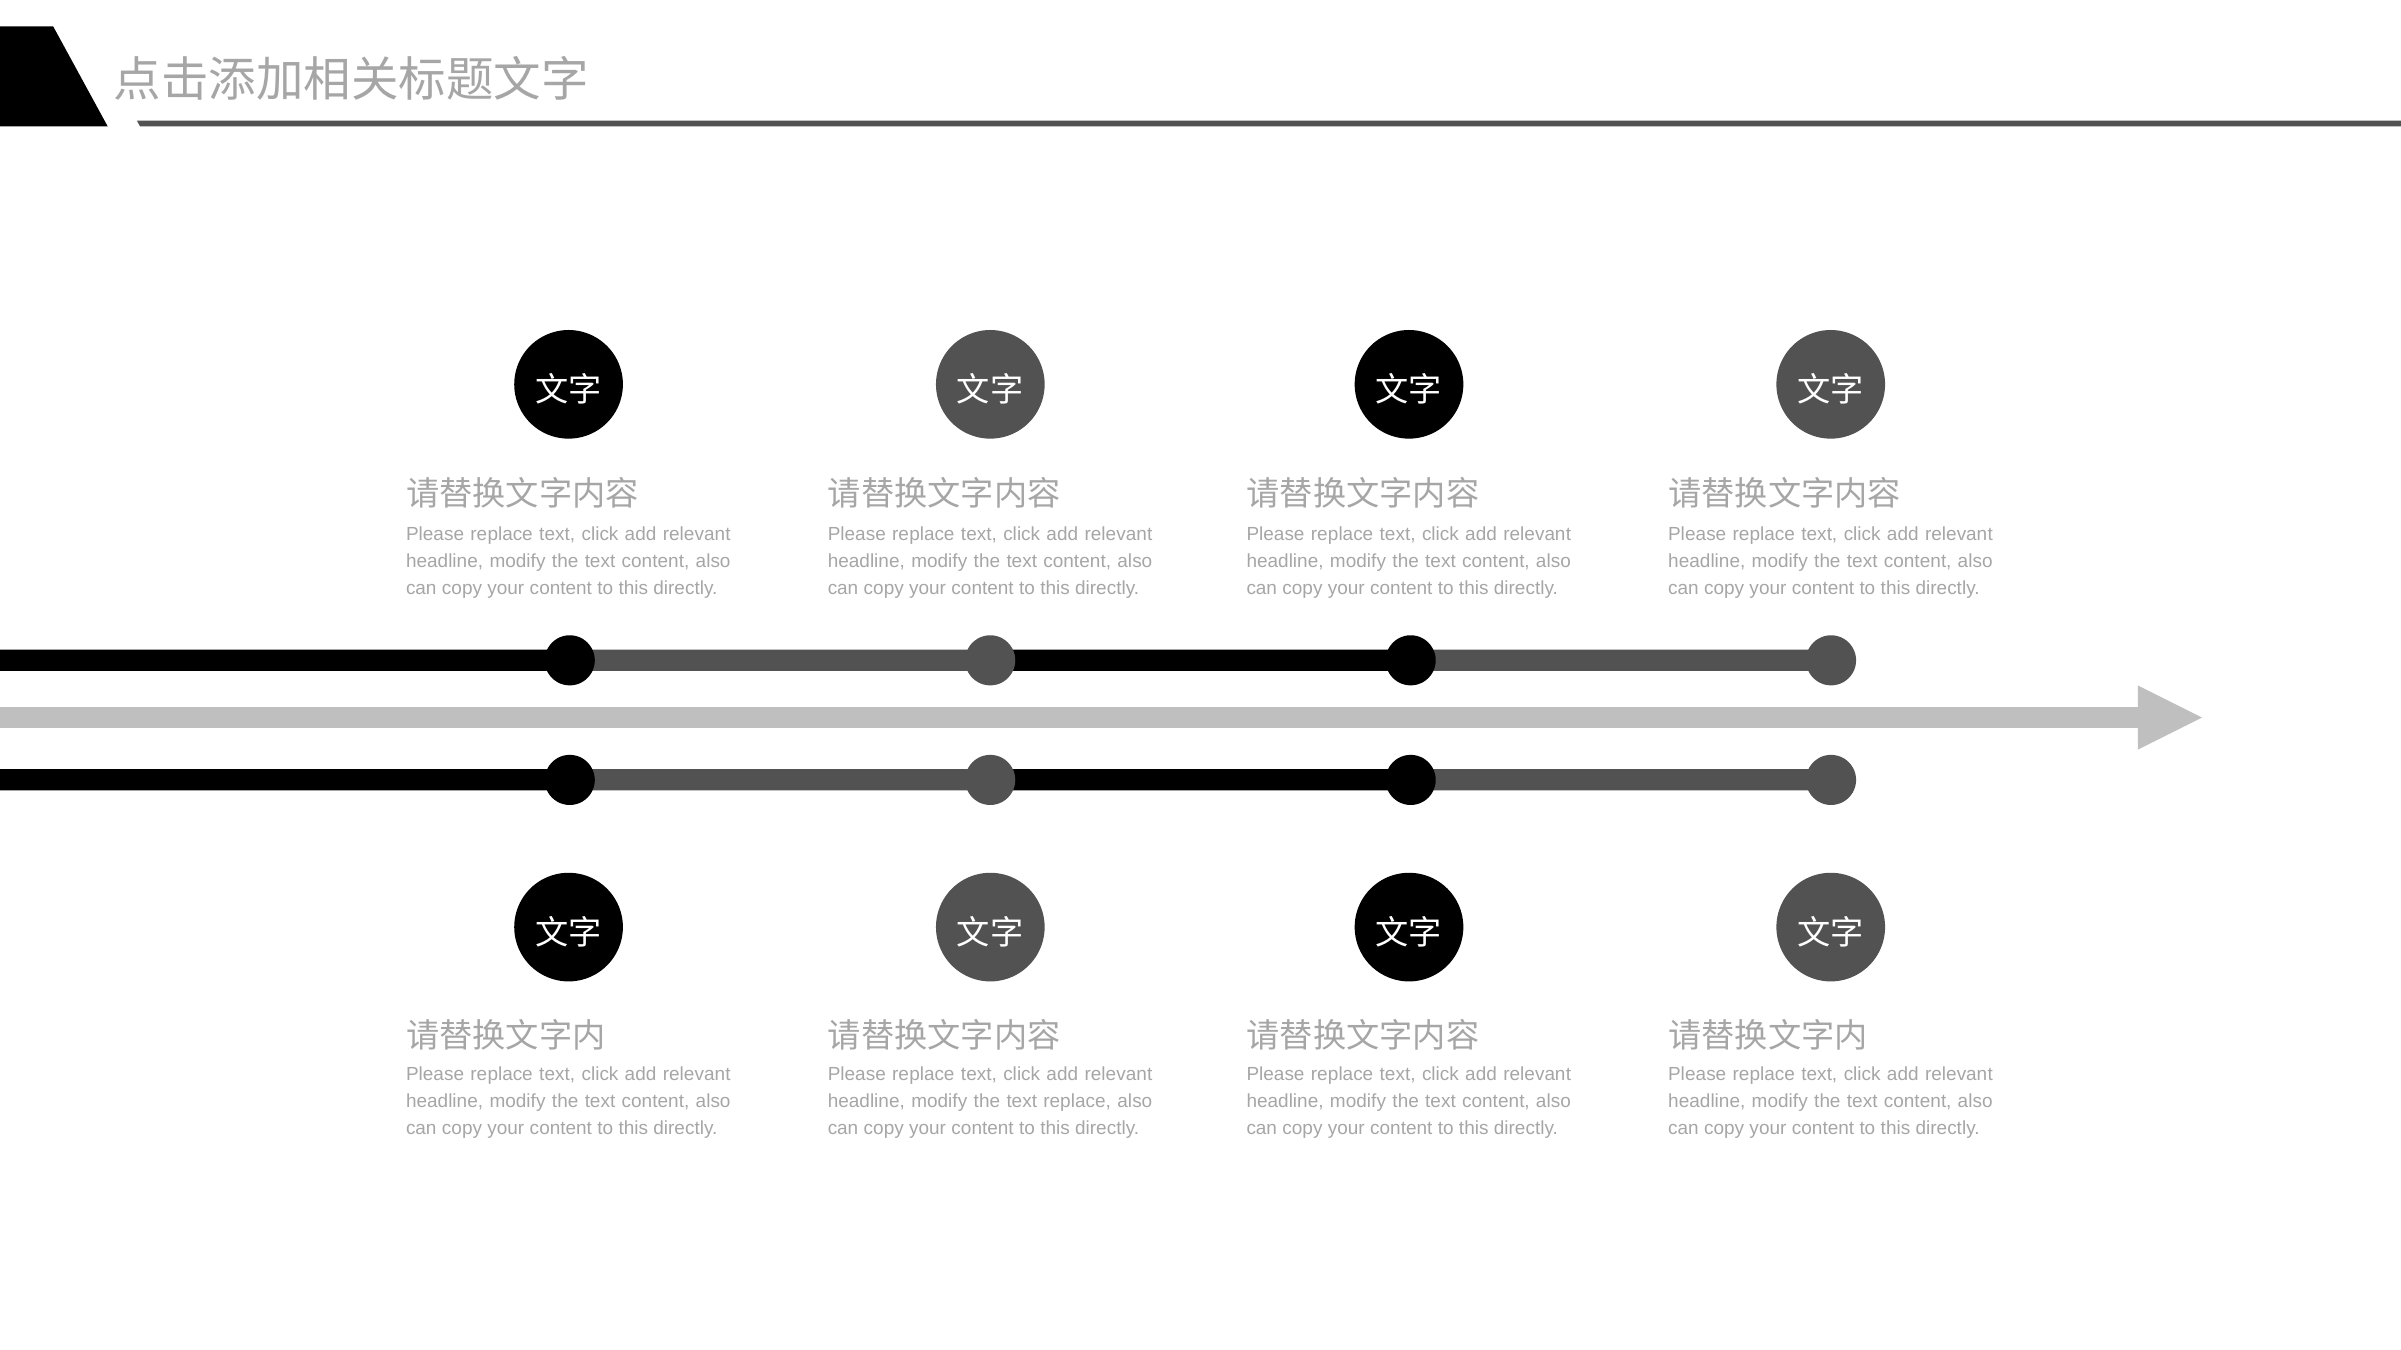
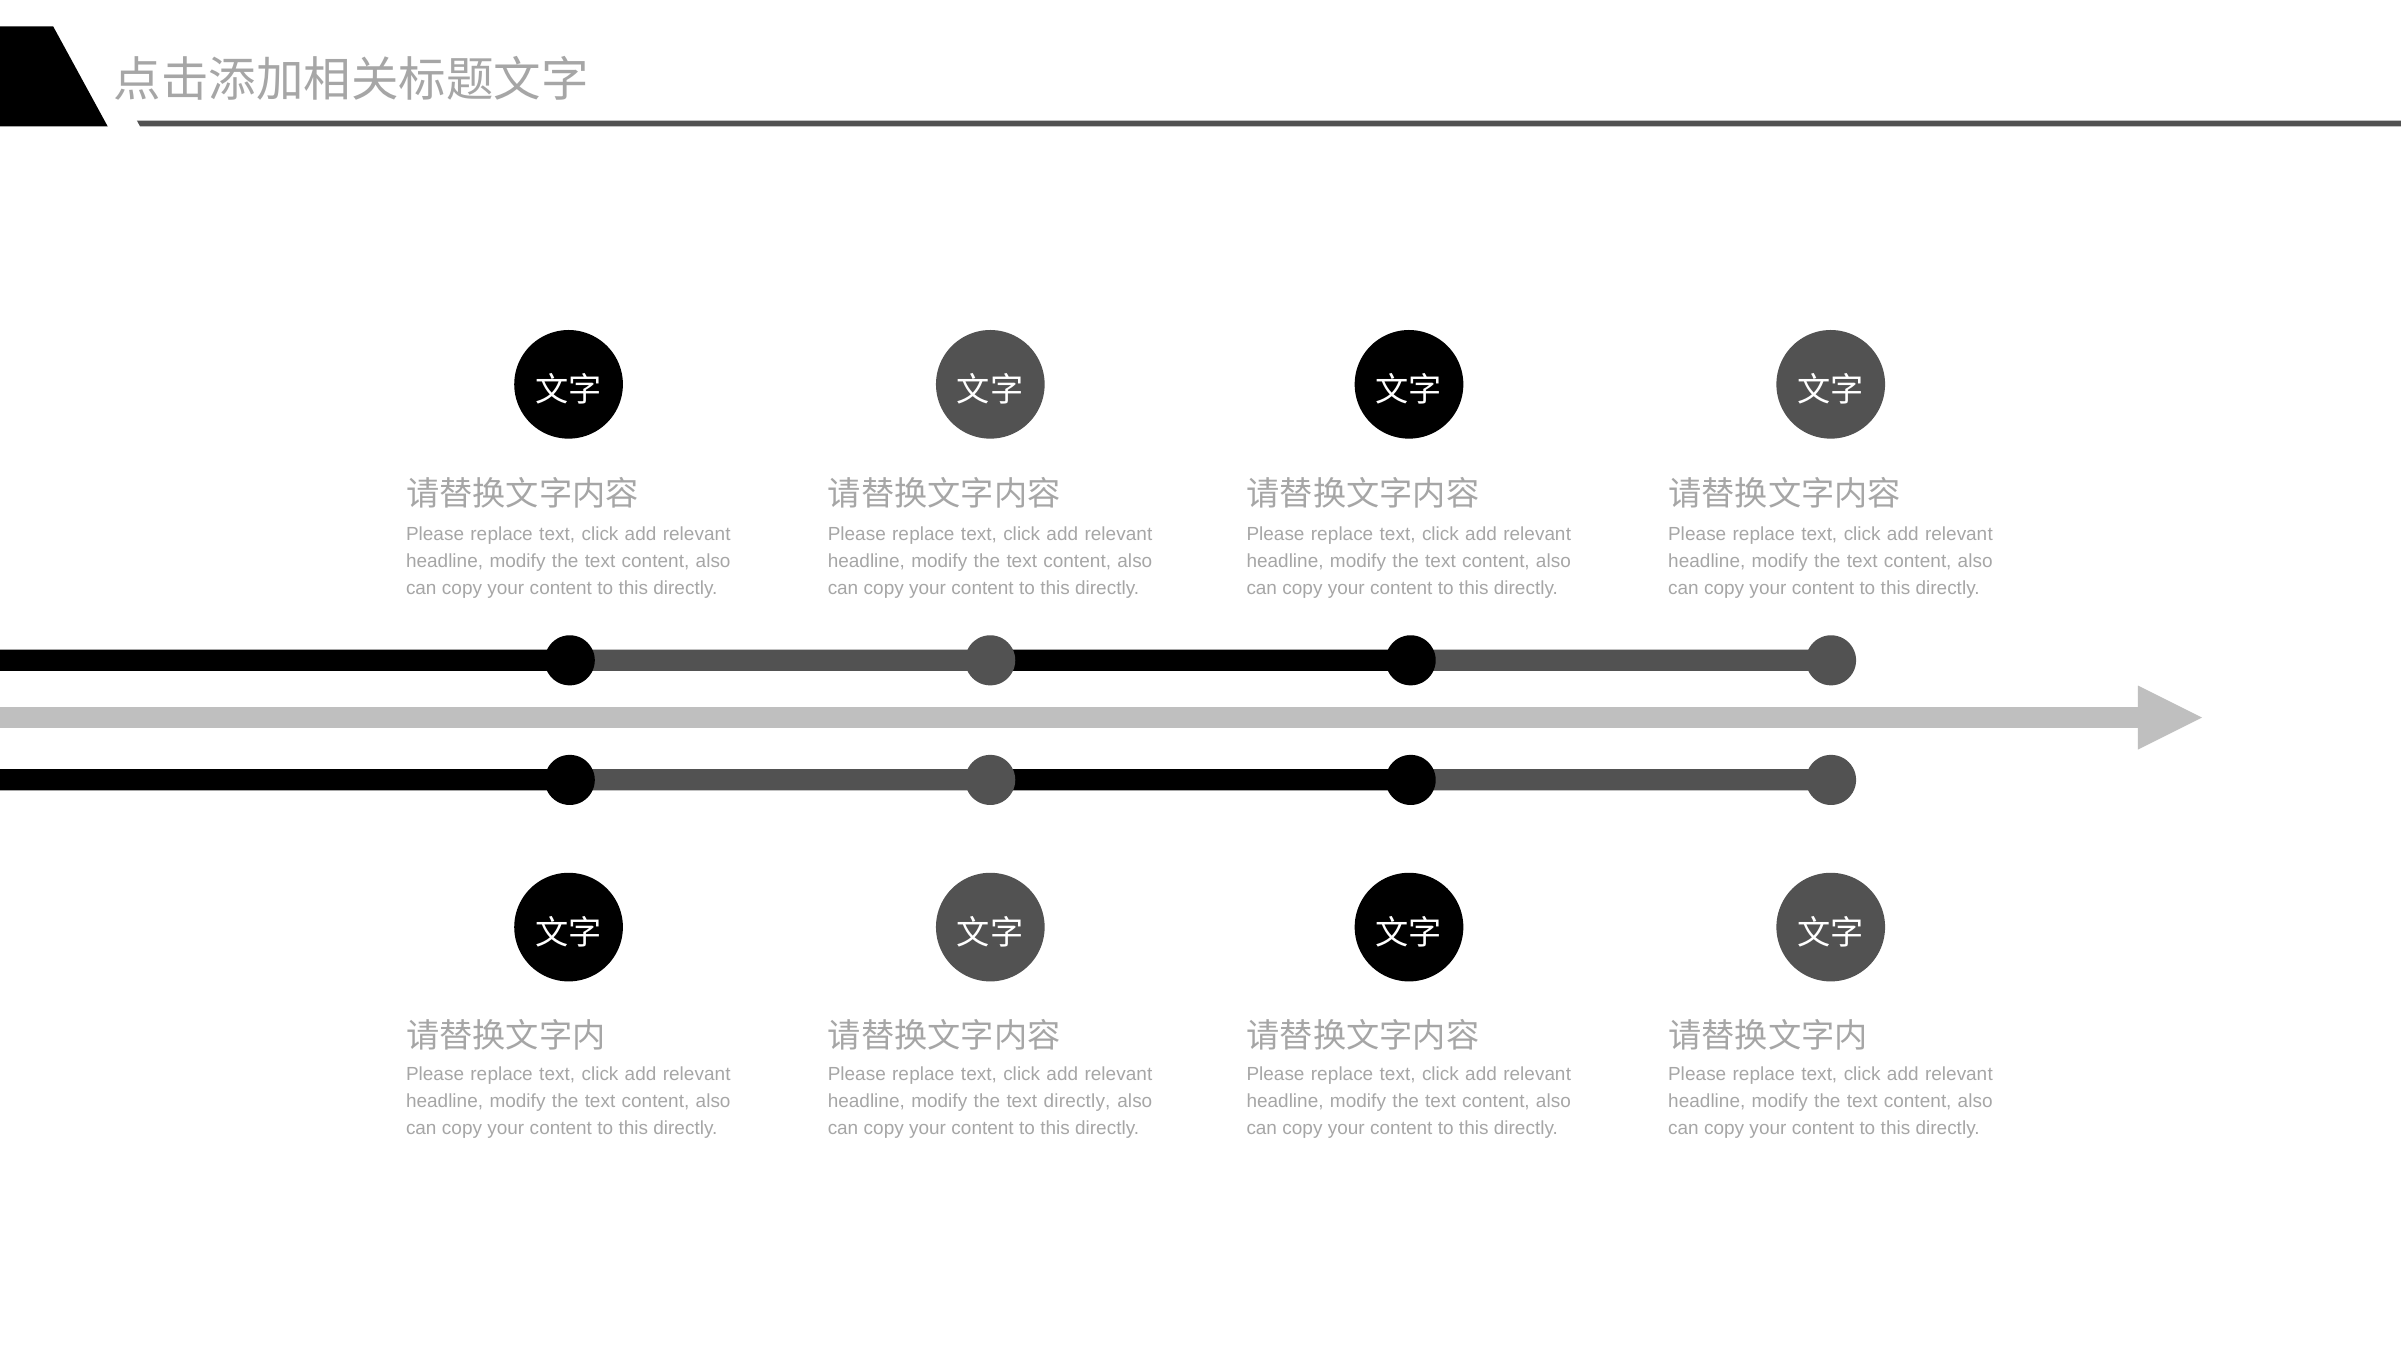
text replace: replace -> directly
